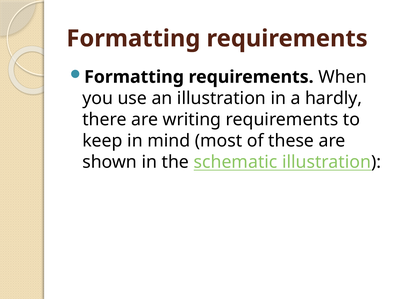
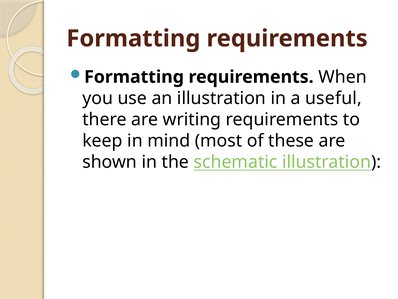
hardly: hardly -> useful
